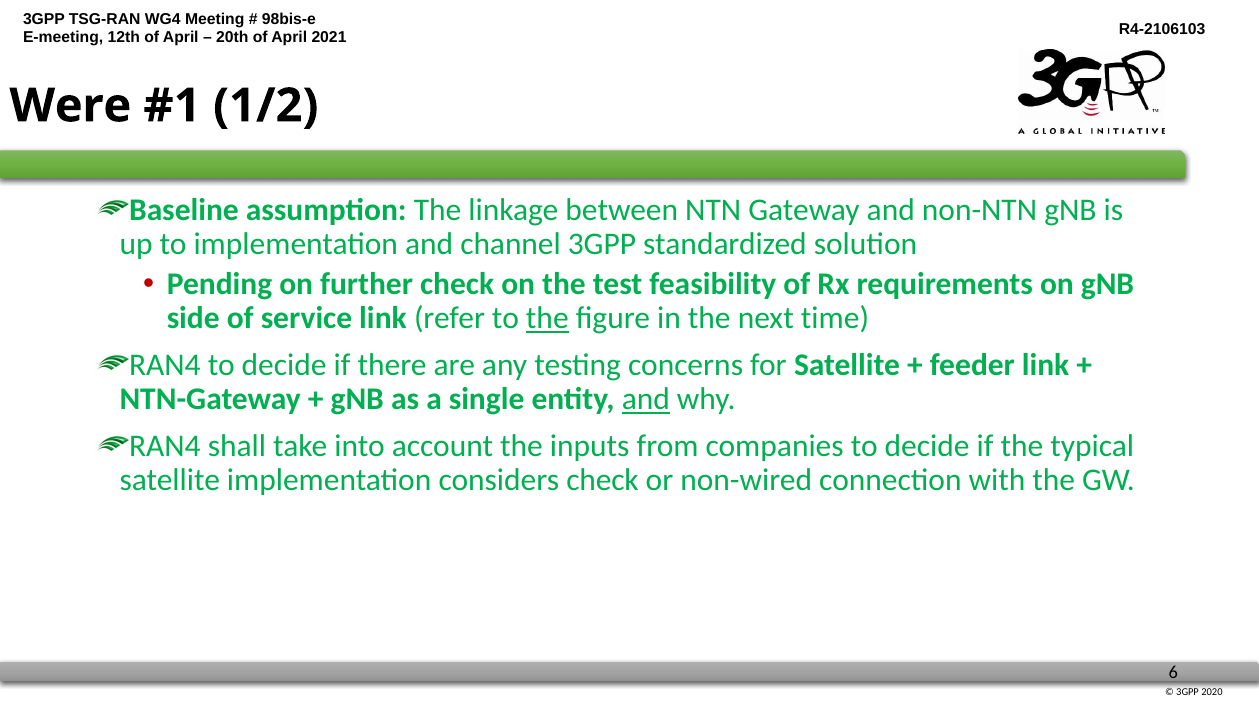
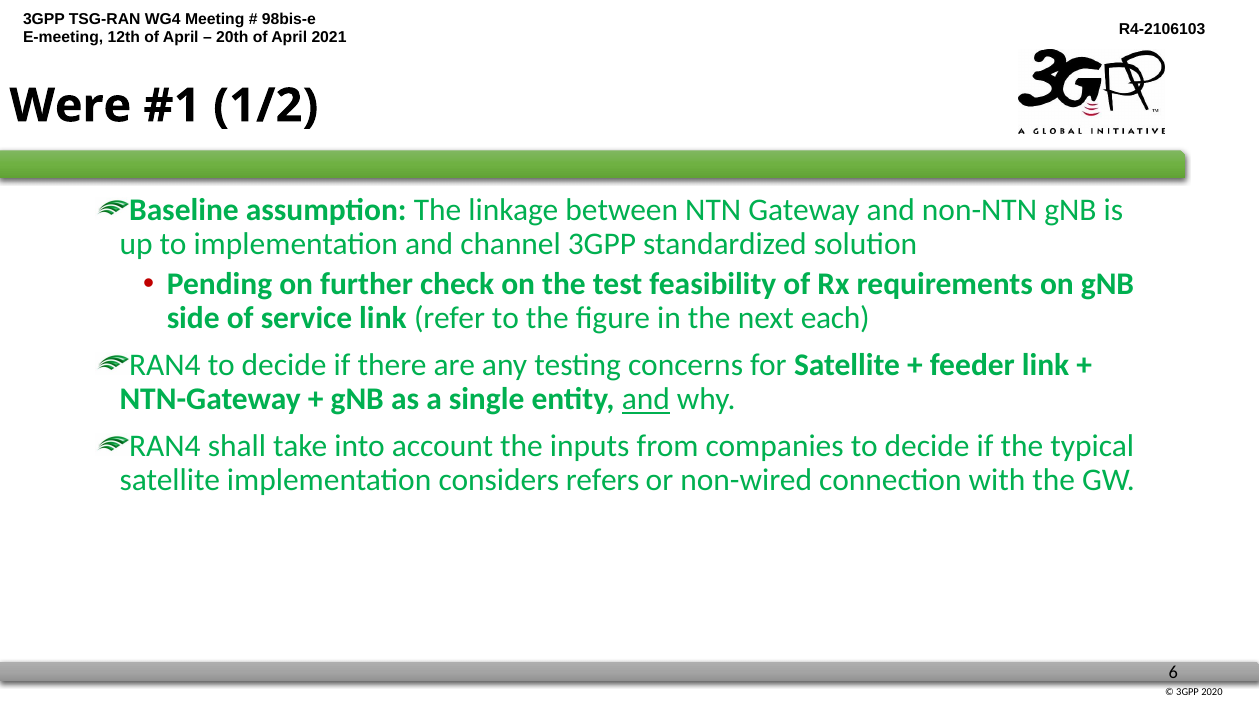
the at (547, 319) underline: present -> none
time: time -> each
considers check: check -> refers
